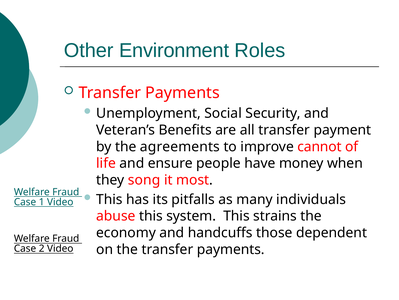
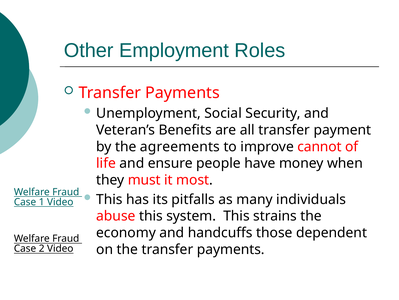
Environment: Environment -> Employment
song: song -> must
